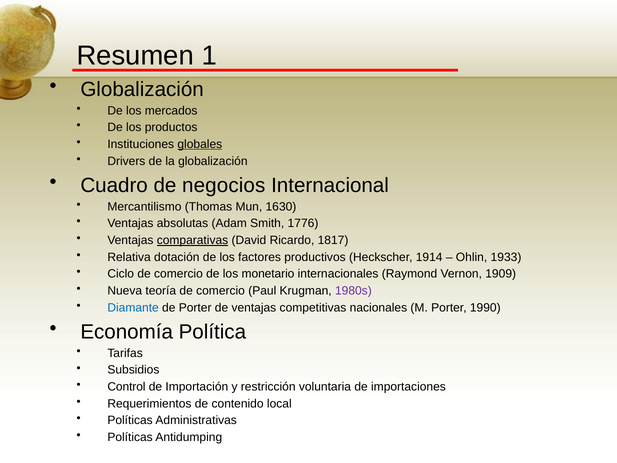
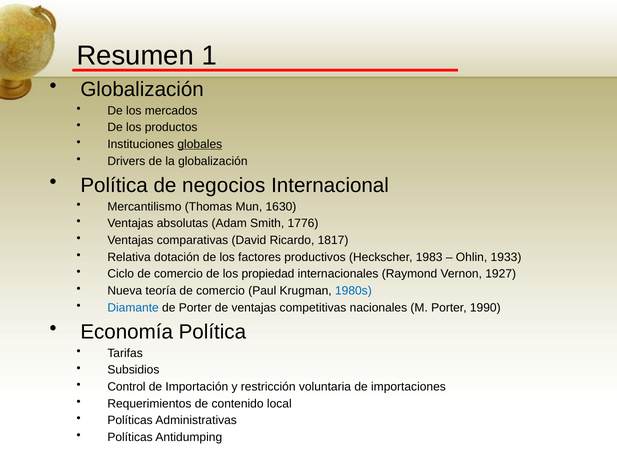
Cuadro at (114, 185): Cuadro -> Política
comparativas underline: present -> none
1914: 1914 -> 1983
monetario: monetario -> propiedad
1909: 1909 -> 1927
1980s colour: purple -> blue
